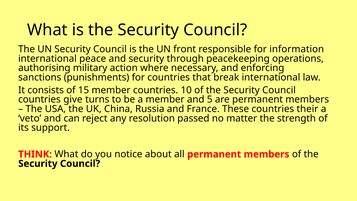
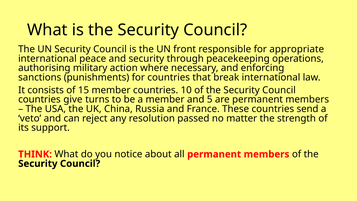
information: information -> appropriate
their: their -> send
